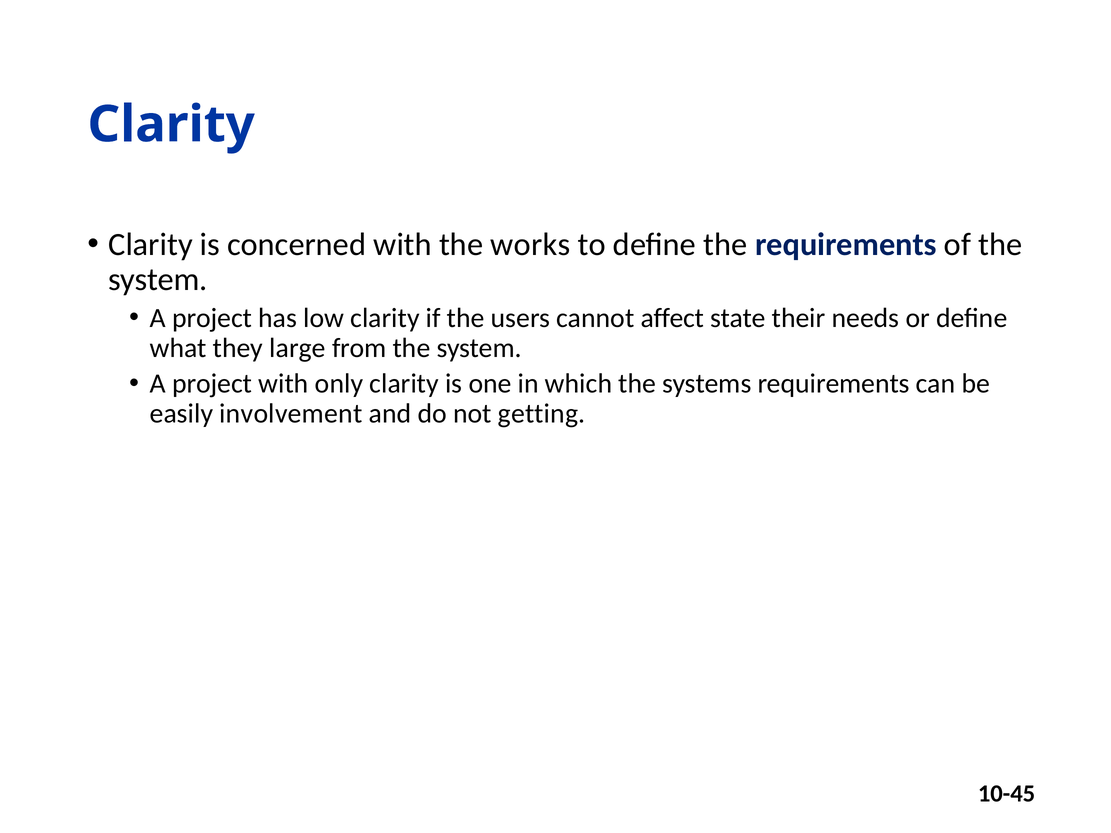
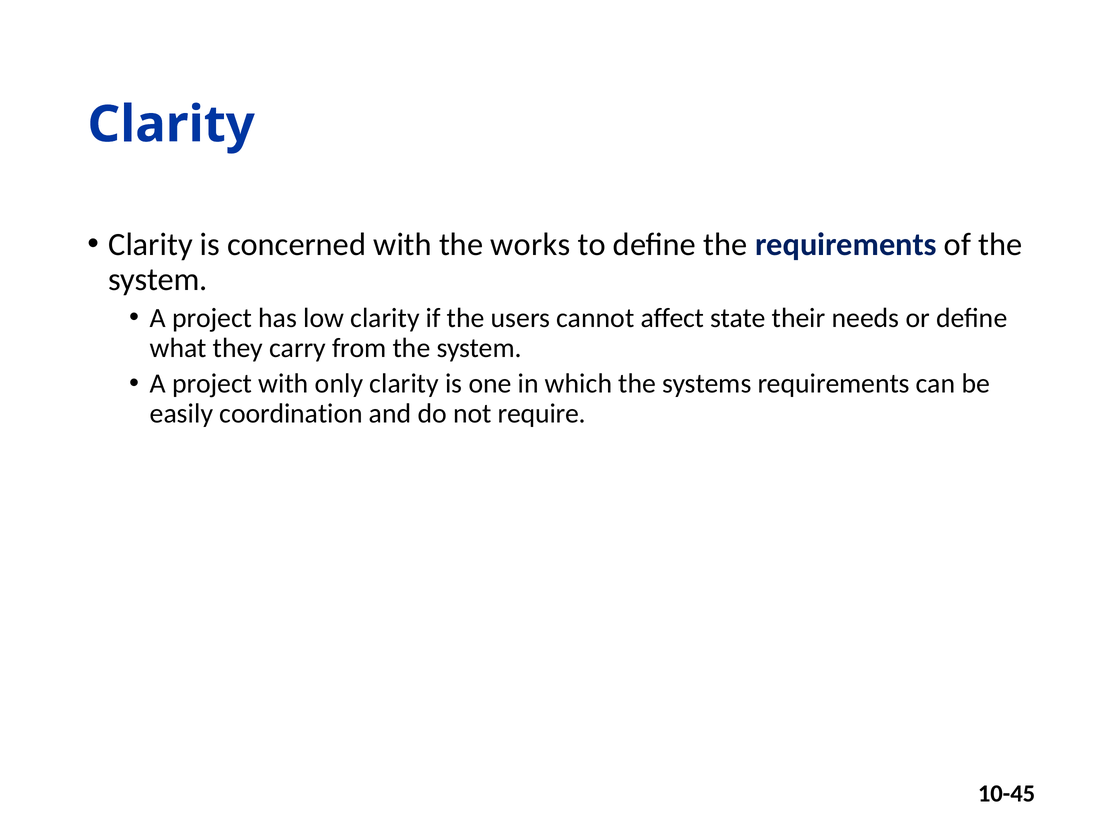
large: large -> carry
involvement: involvement -> coordination
getting: getting -> require
